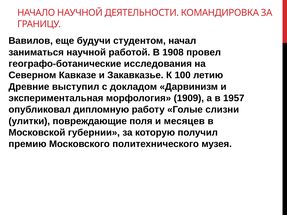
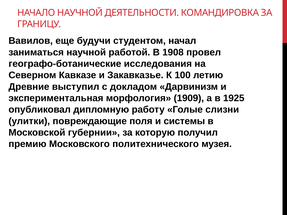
1957: 1957 -> 1925
месяцев: месяцев -> системы
